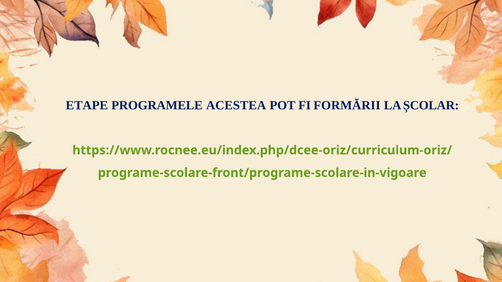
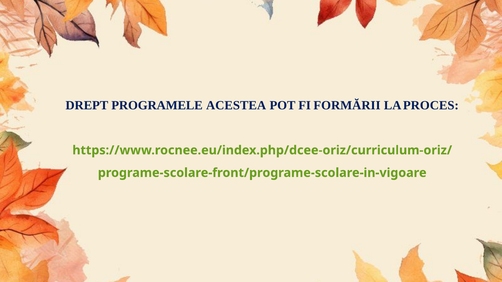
ETAPE: ETAPE -> DREPT
ȘCOLAR: ȘCOLAR -> PROCES
